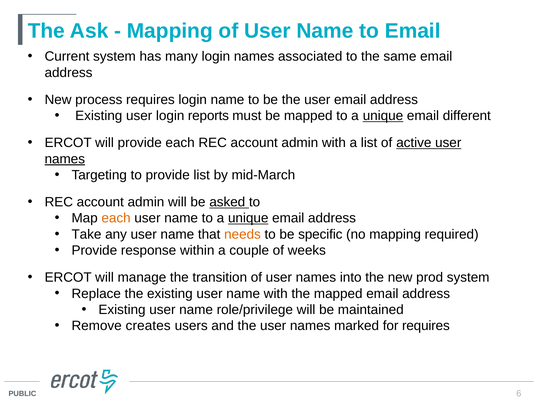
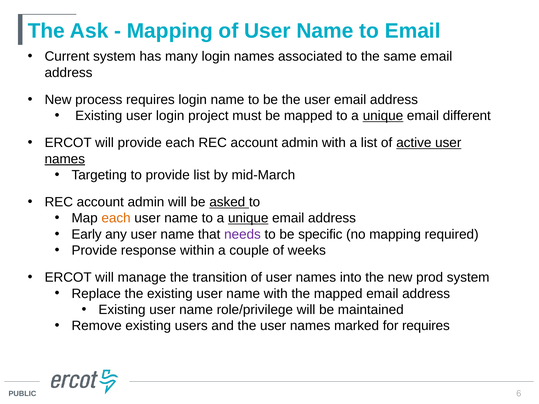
reports: reports -> project
Take: Take -> Early
needs colour: orange -> purple
Remove creates: creates -> existing
